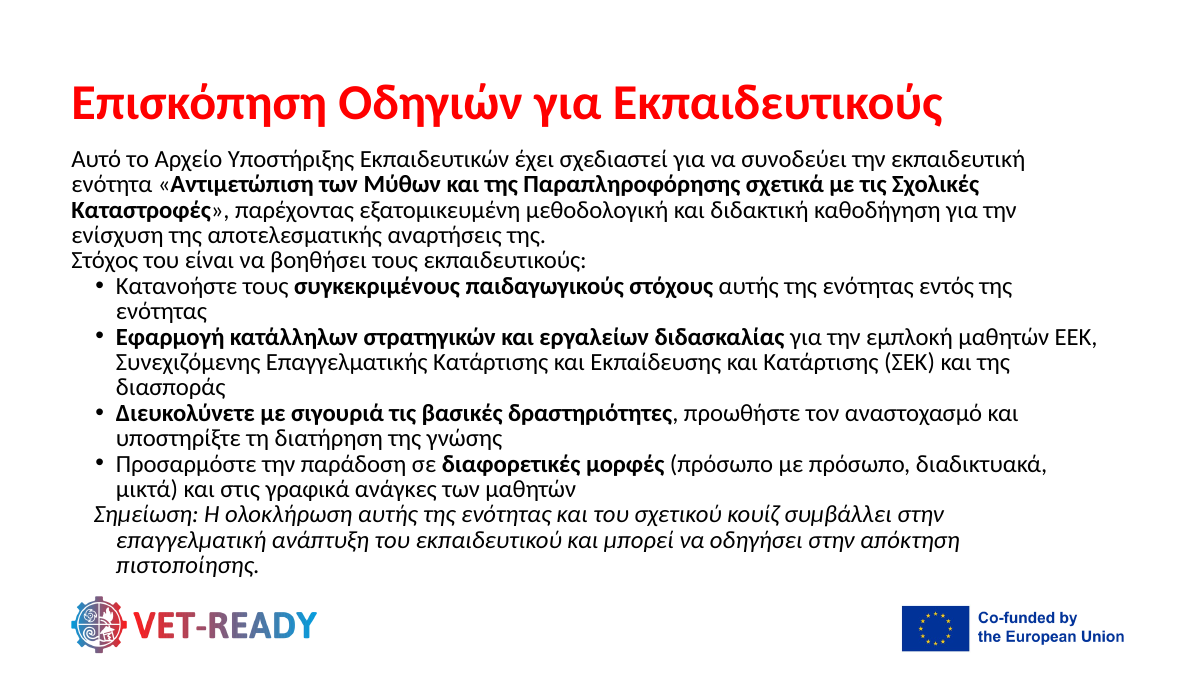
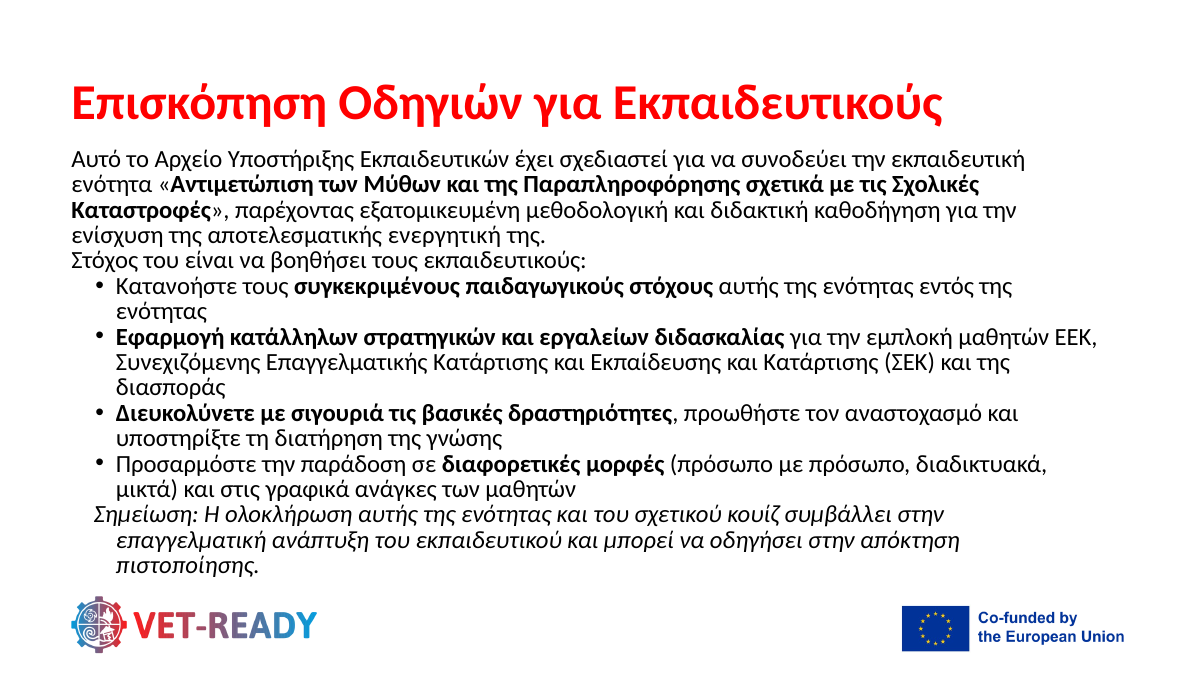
αναρτήσεις: αναρτήσεις -> ενεργητική
